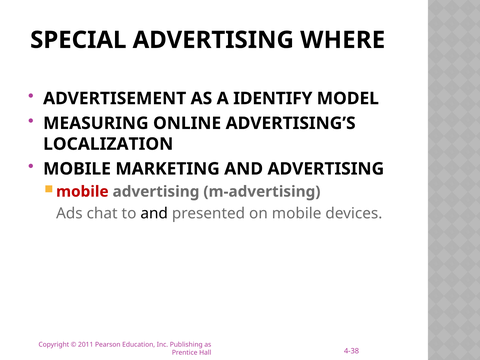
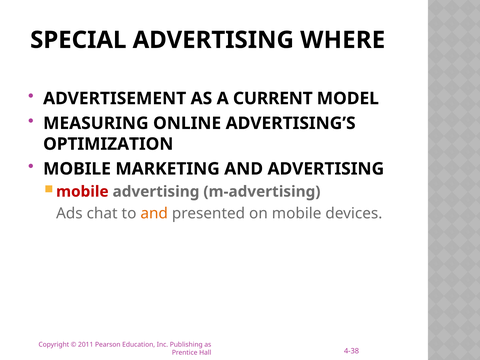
IDENTIFY: IDENTIFY -> CURRENT
LOCALIZATION: LOCALIZATION -> OPTIMIZATION
and at (154, 213) colour: black -> orange
